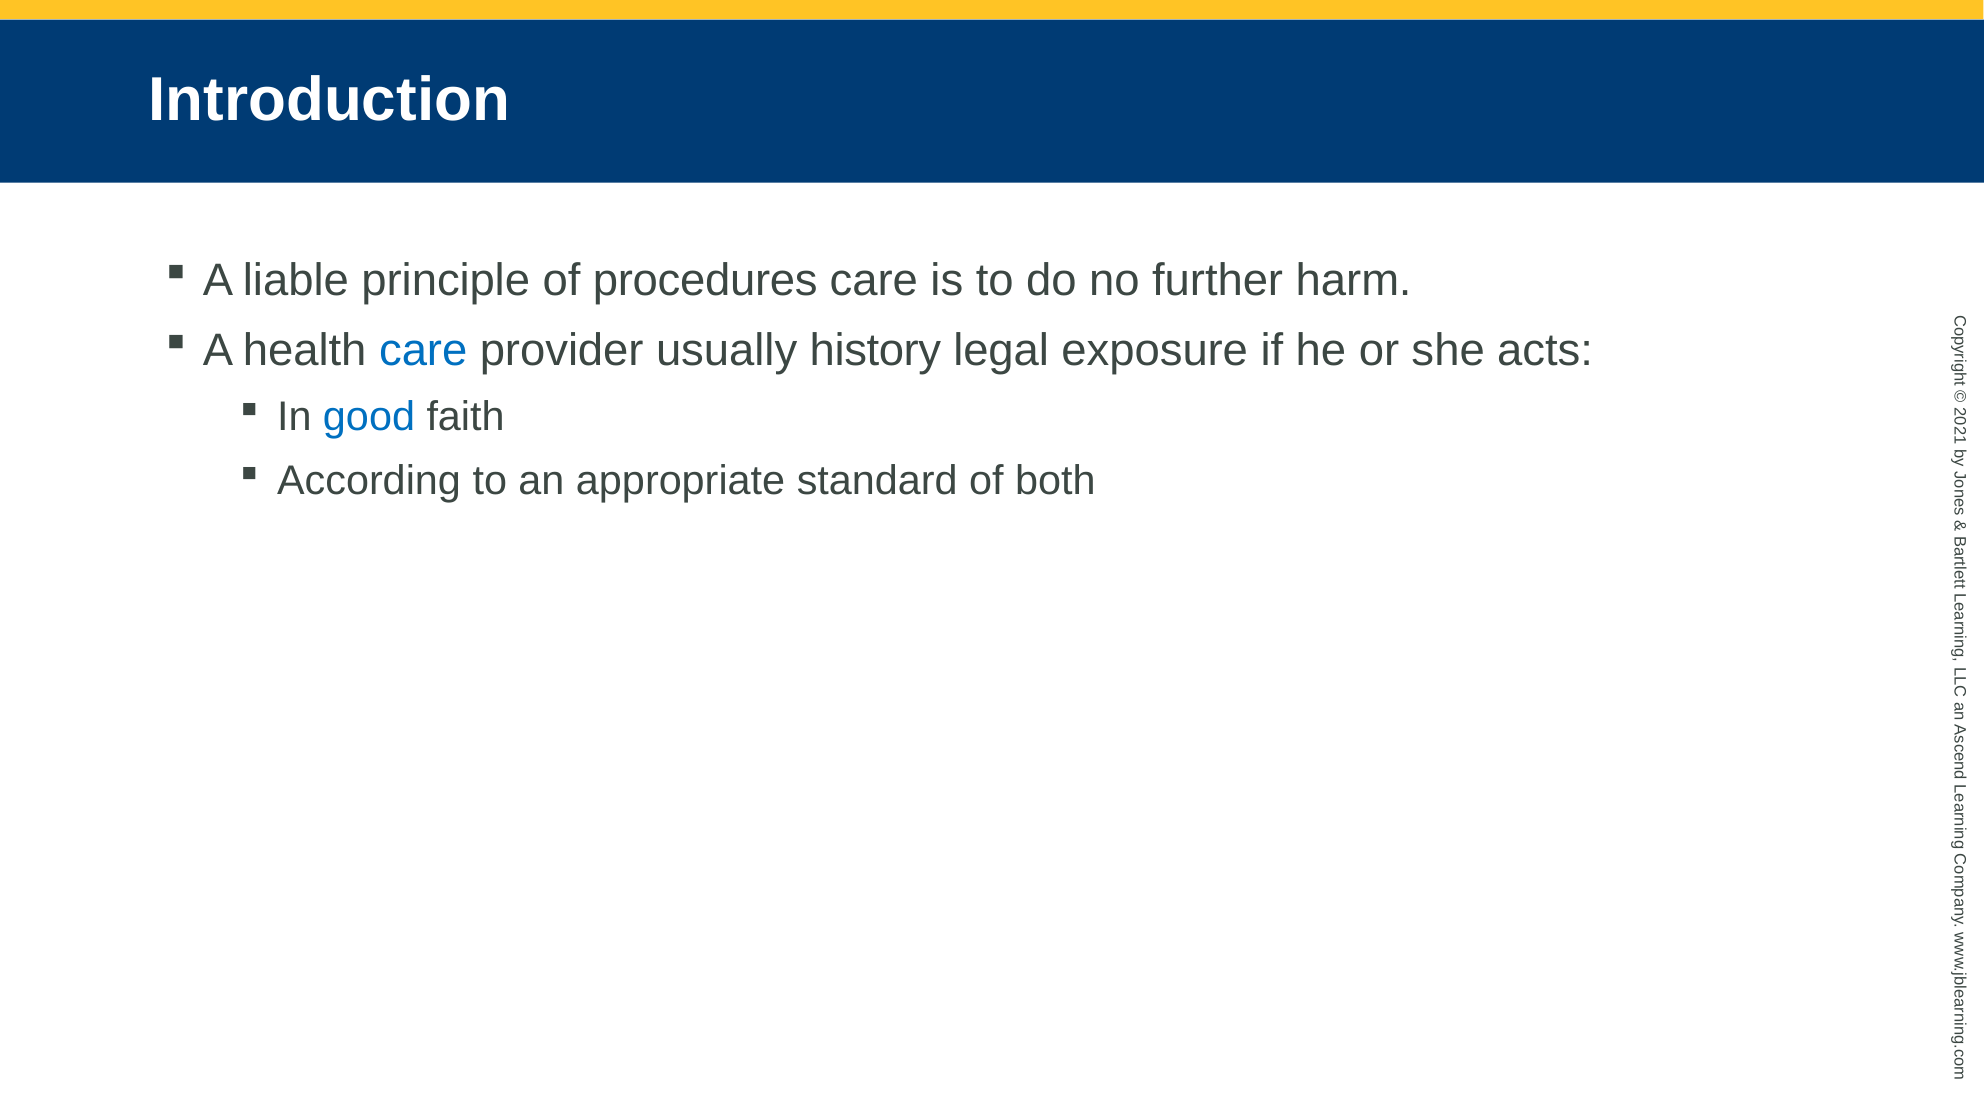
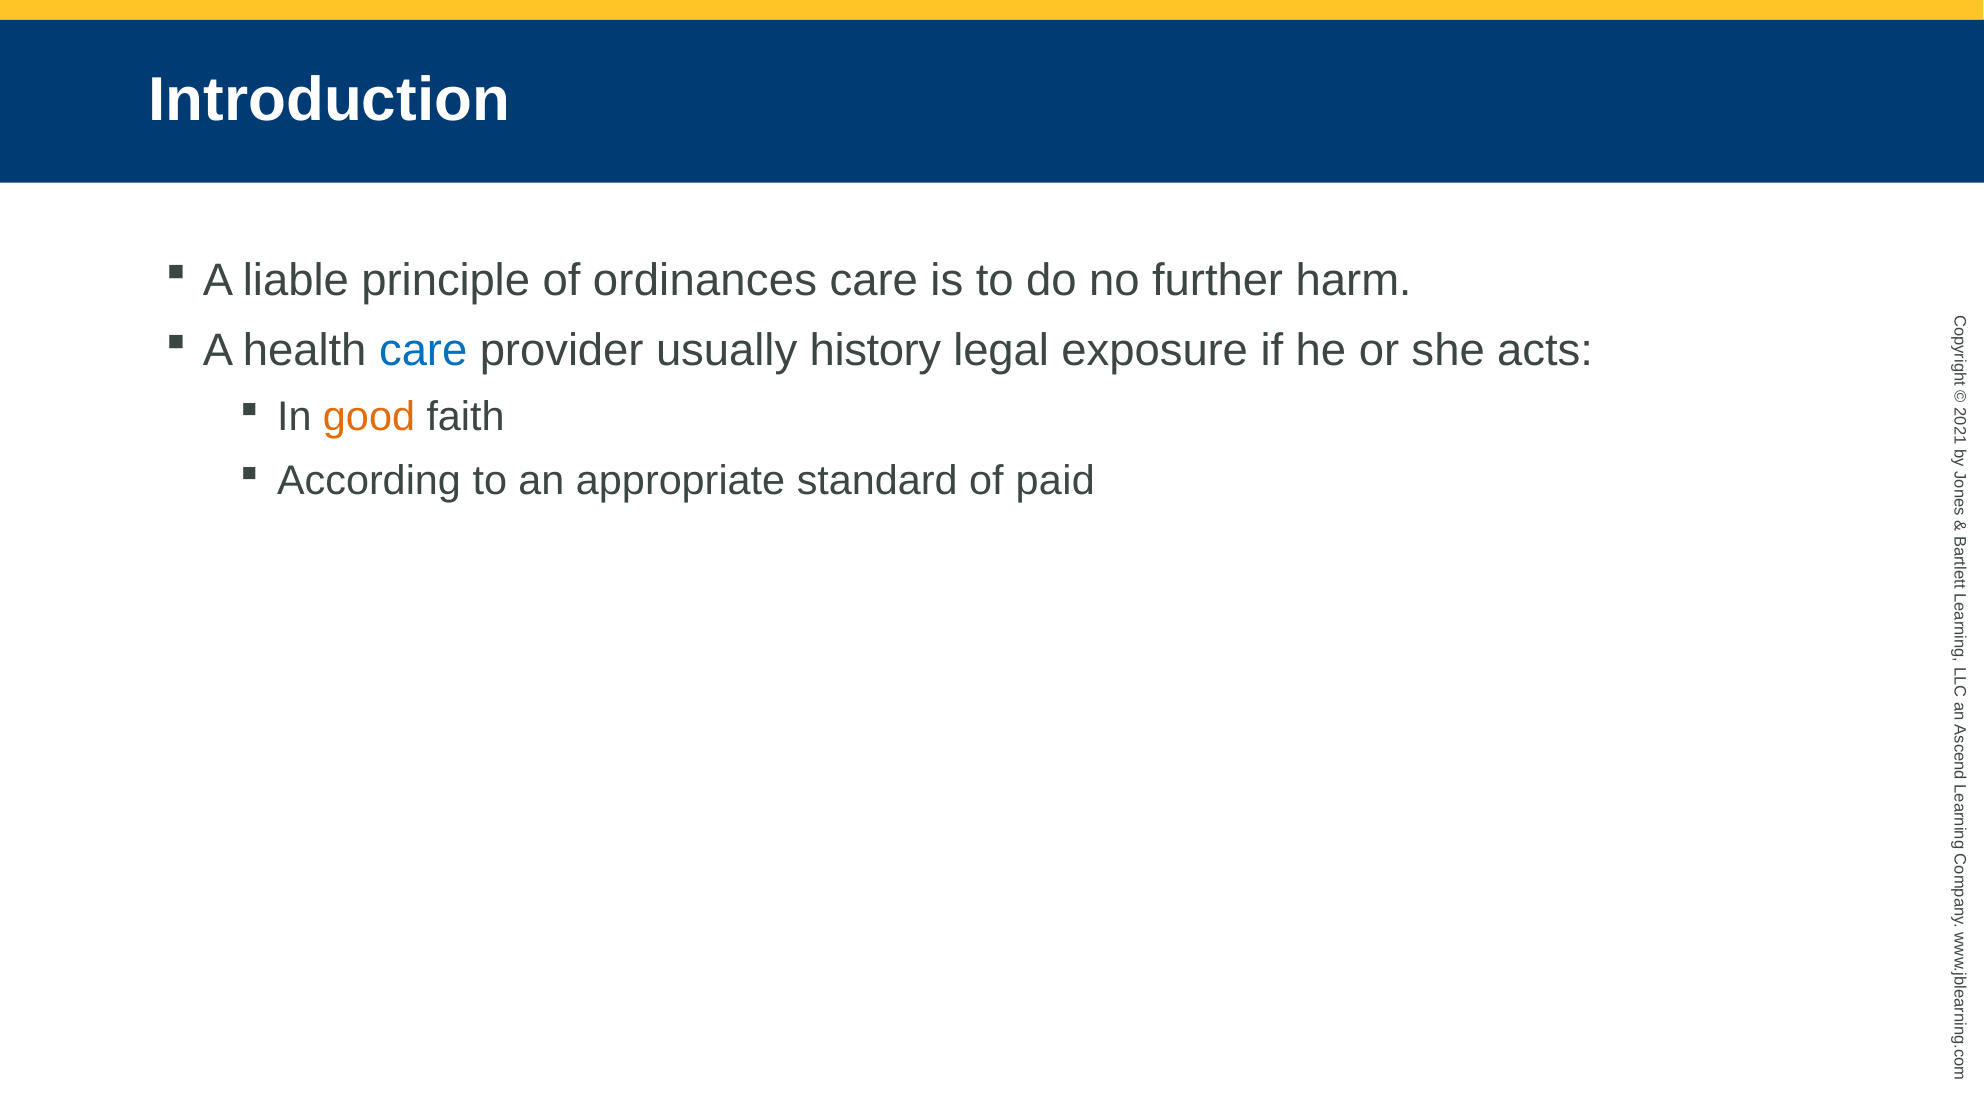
procedures: procedures -> ordinances
good colour: blue -> orange
both: both -> paid
